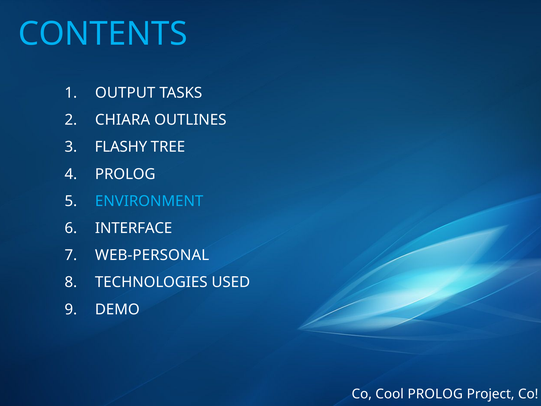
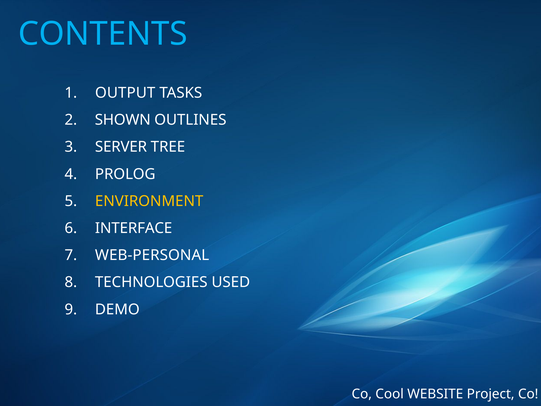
CHIARA: CHIARA -> SHOWN
FLASHY: FLASHY -> SERVER
ENVIRONMENT colour: light blue -> yellow
Cool PROLOG: PROLOG -> WEBSITE
